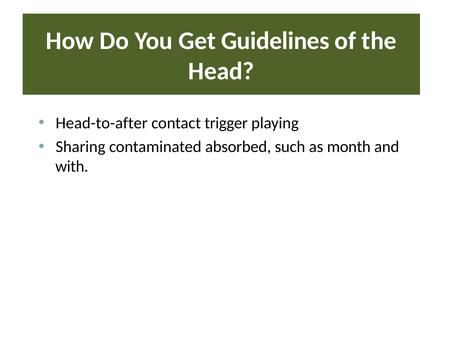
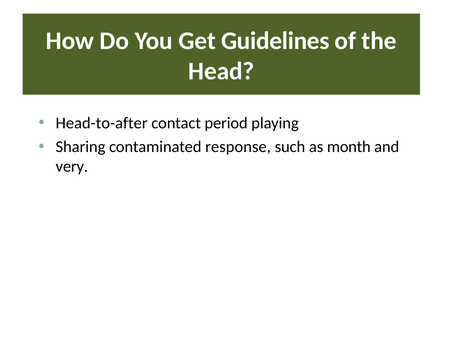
trigger: trigger -> period
absorbed: absorbed -> response
with: with -> very
